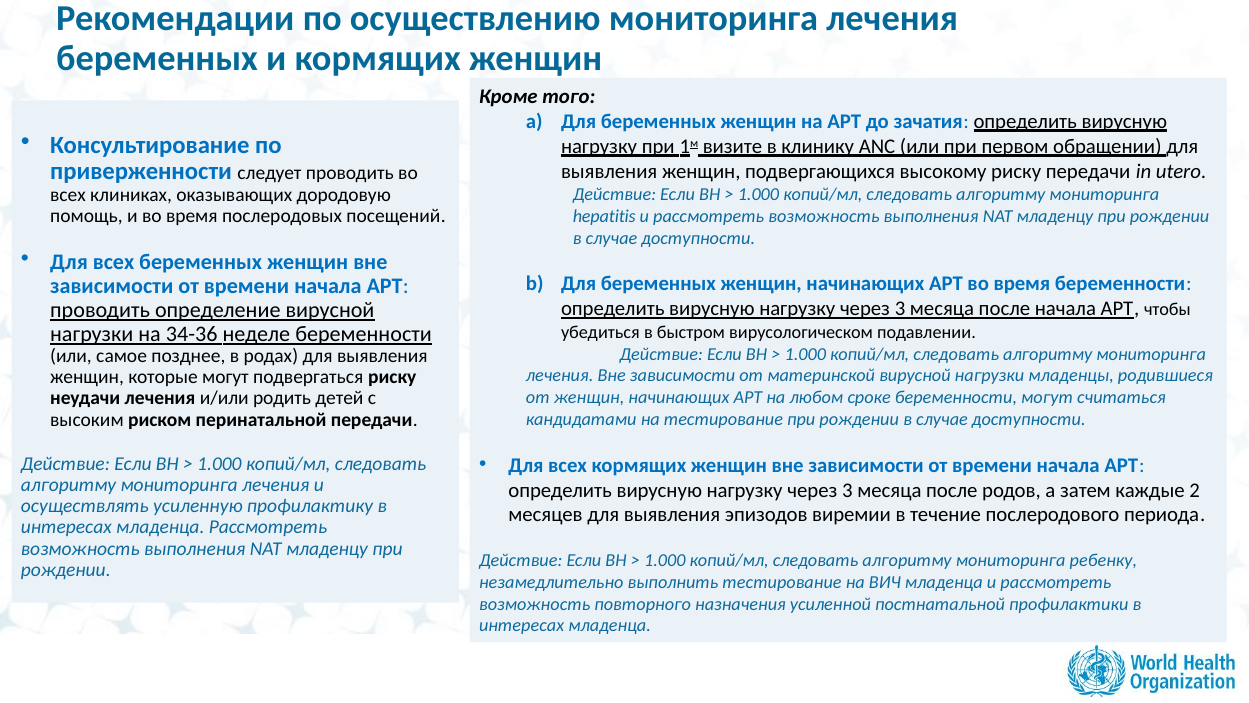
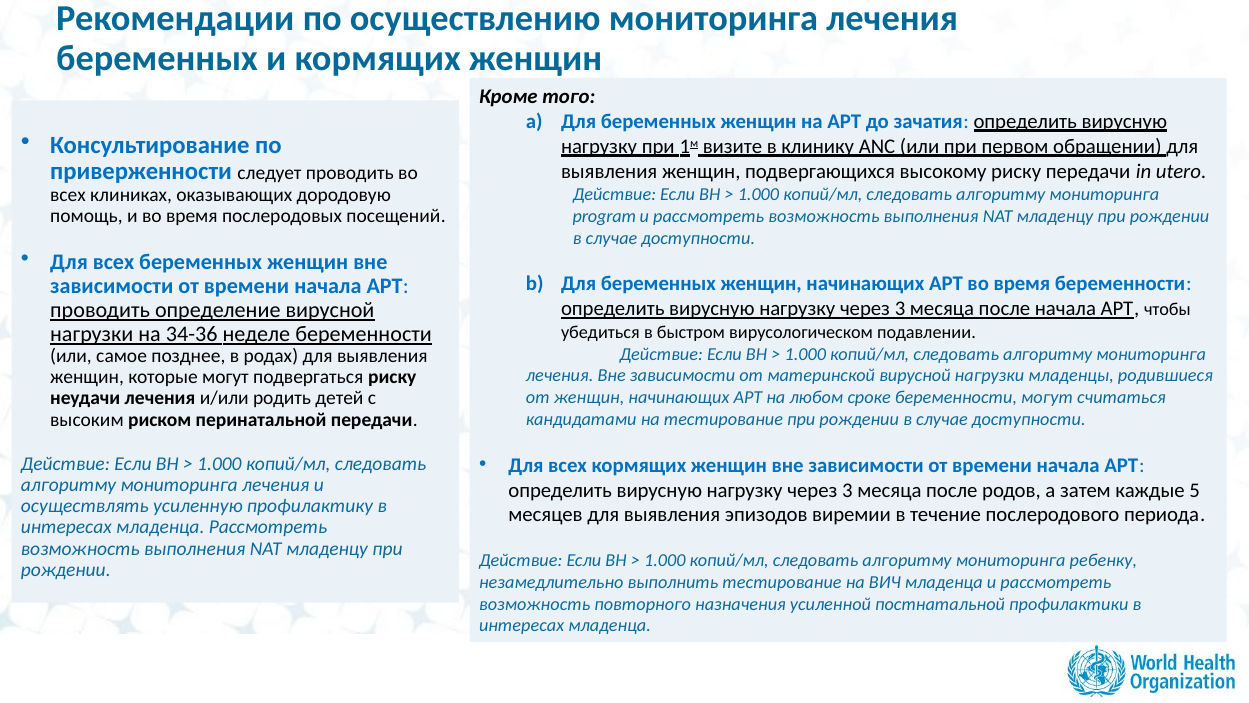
hepatitis: hepatitis -> program
2: 2 -> 5
